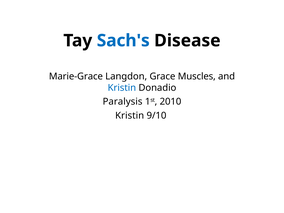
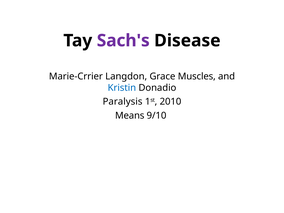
Sach's colour: blue -> purple
Marie-Grace: Marie-Grace -> Marie-Crrier
Kristin at (130, 116): Kristin -> Means
